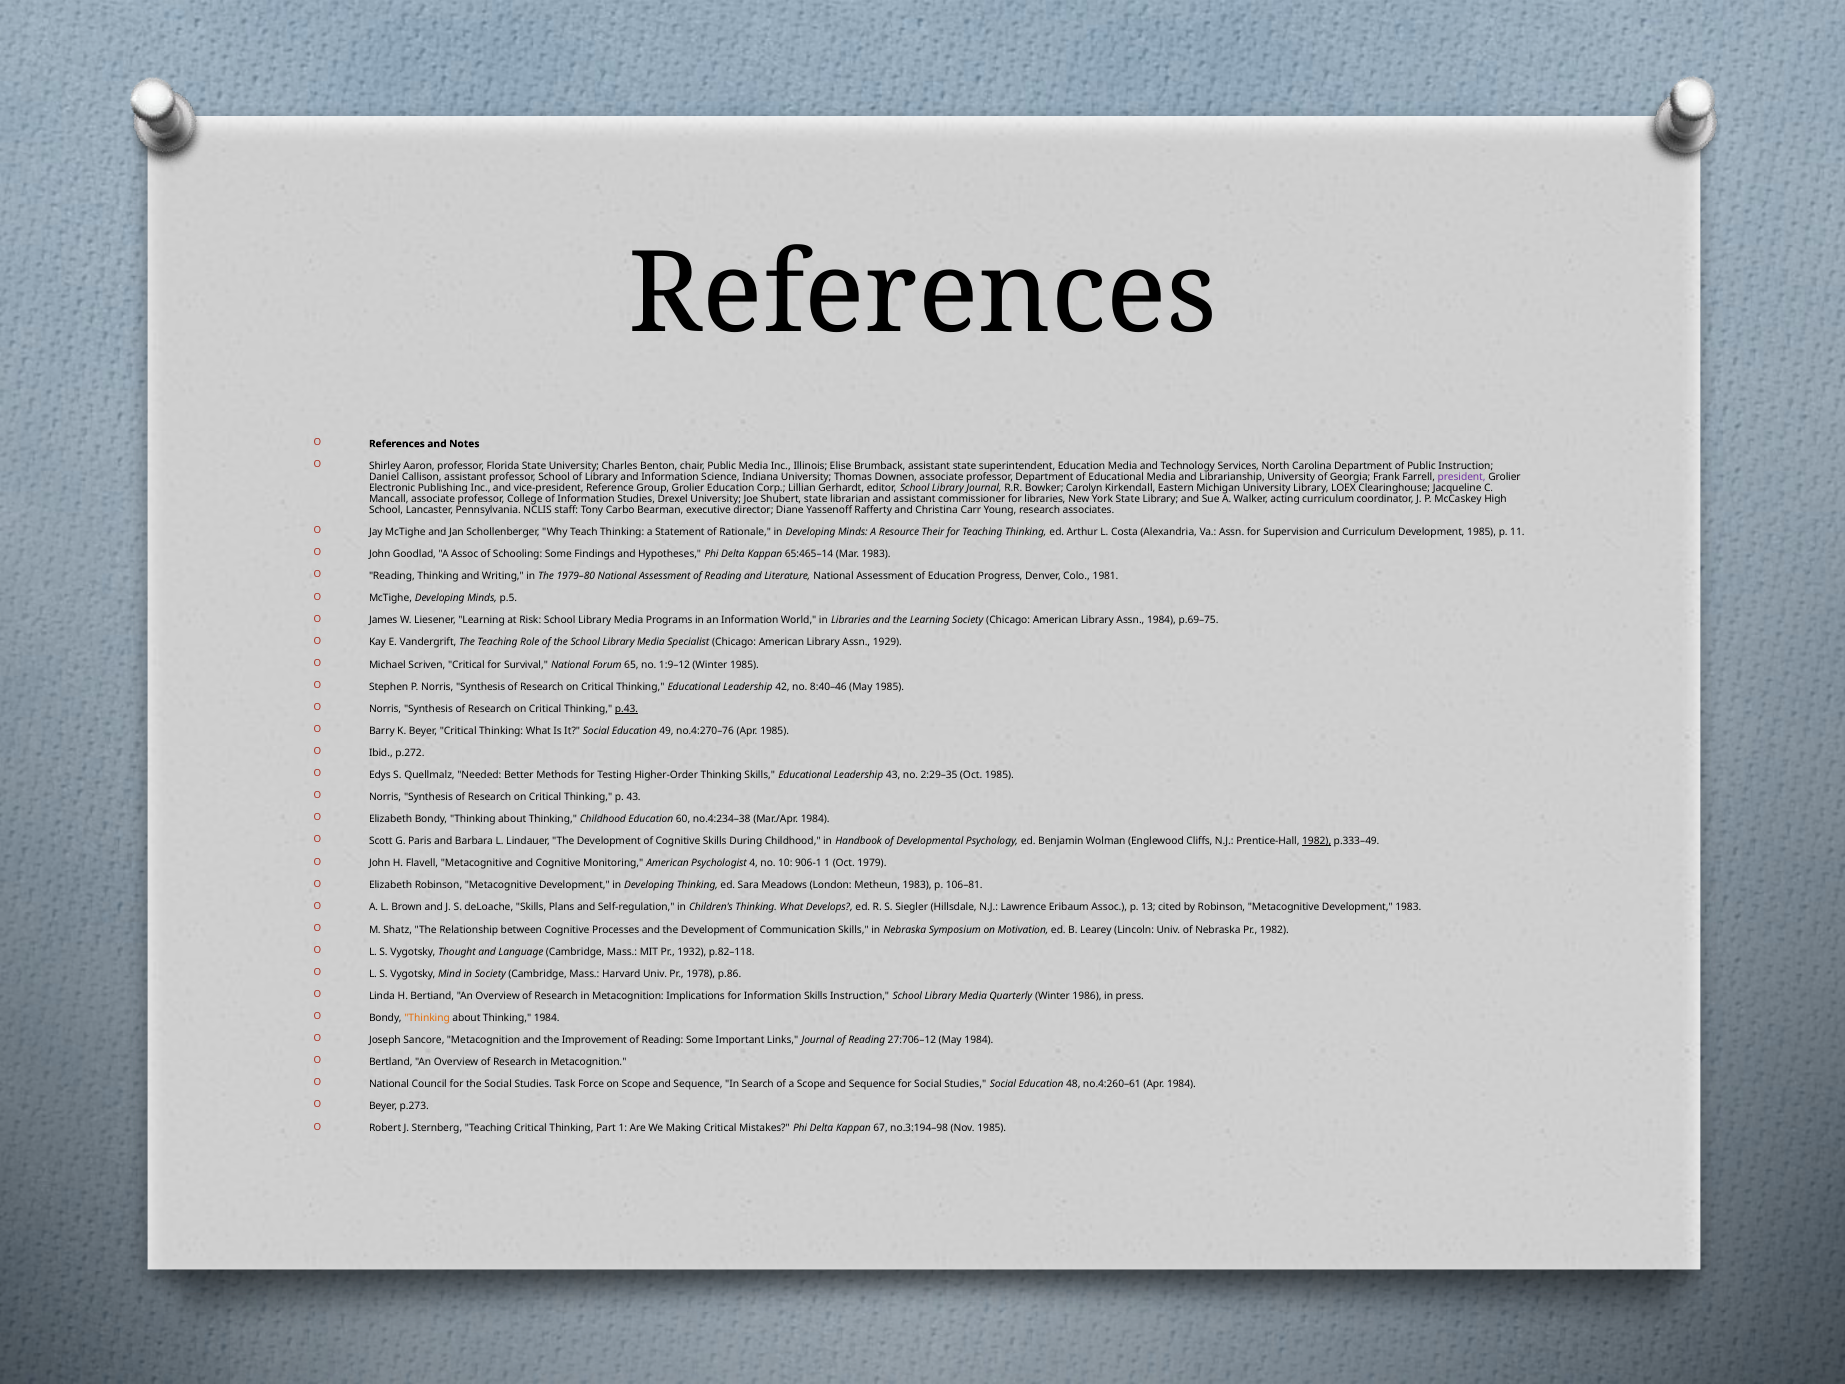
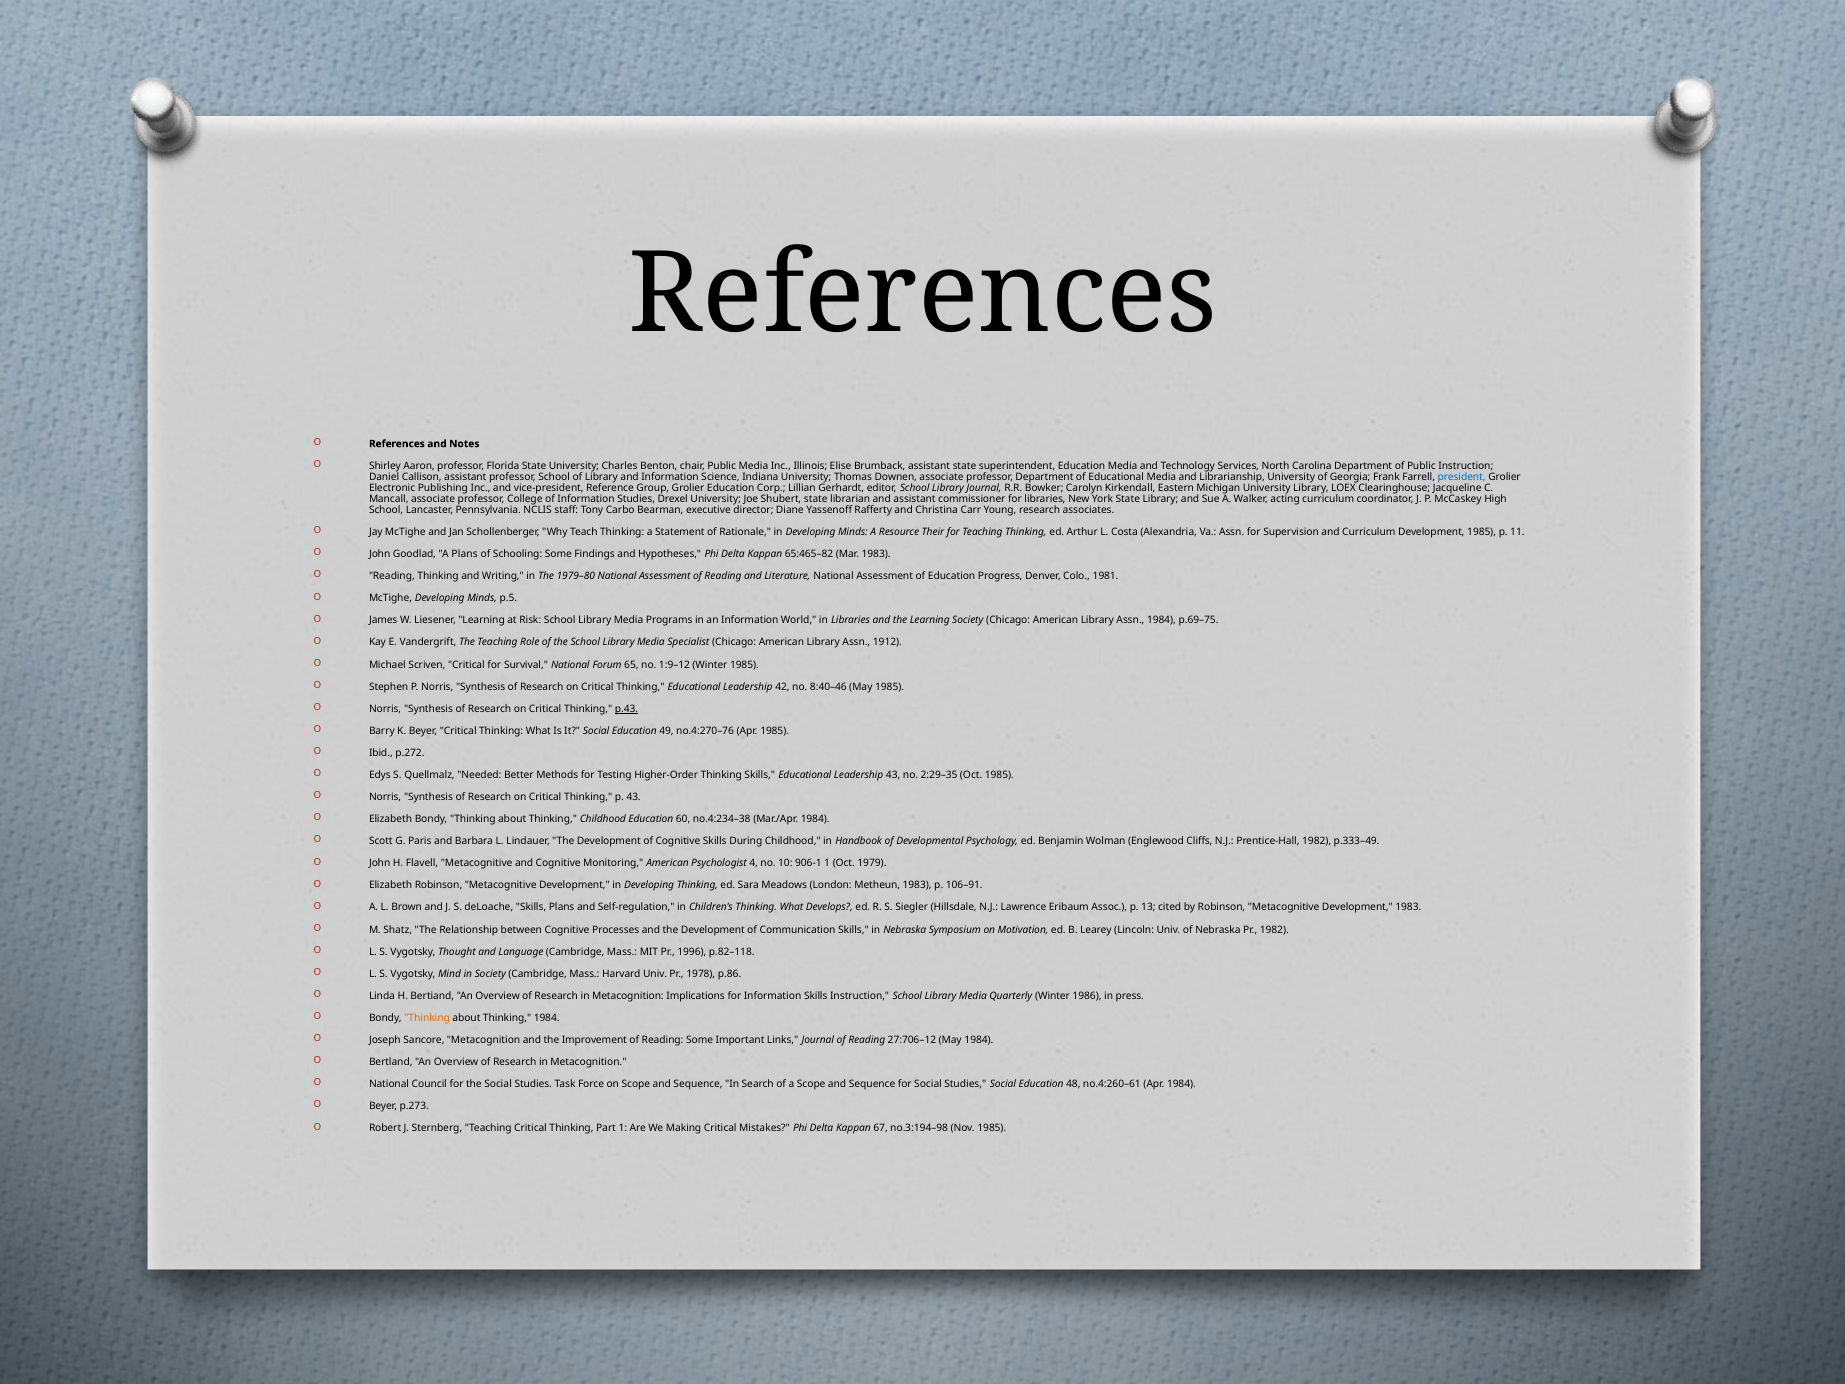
president colour: purple -> blue
A Assoc: Assoc -> Plans
65:465–14: 65:465–14 -> 65:465–82
1929: 1929 -> 1912
1982 at (1317, 841) underline: present -> none
106–81: 106–81 -> 106–91
1932: 1932 -> 1996
